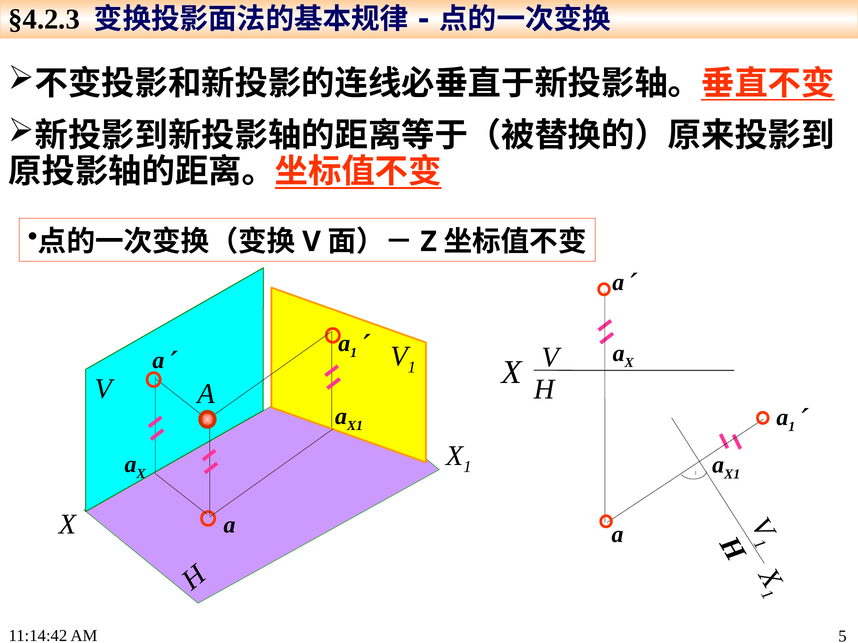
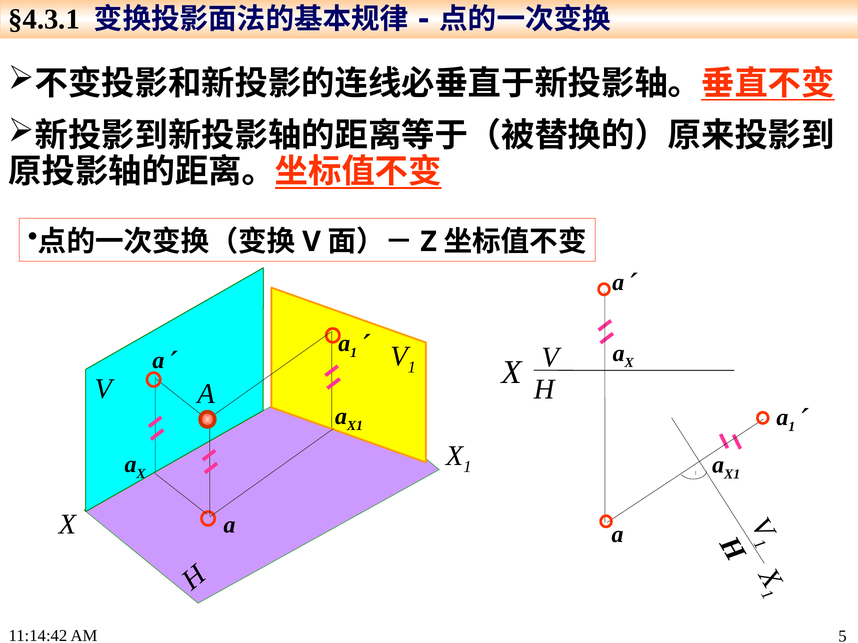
§4.2.3: §4.2.3 -> §4.3.1
